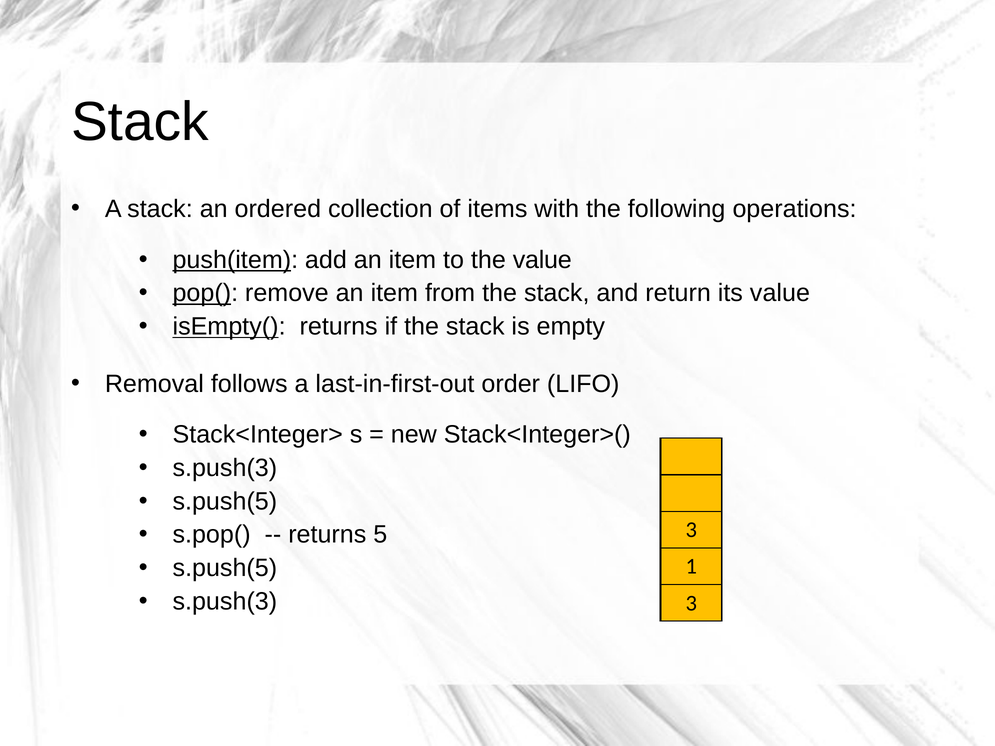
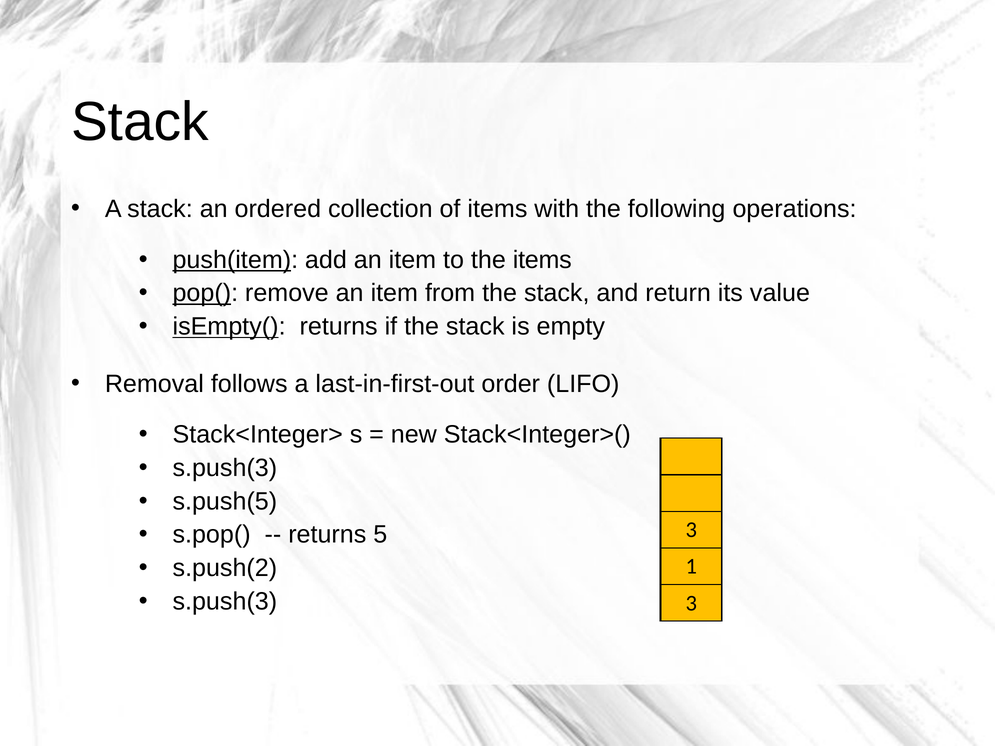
the value: value -> items
s.push(5 at (225, 568): s.push(5 -> s.push(2
